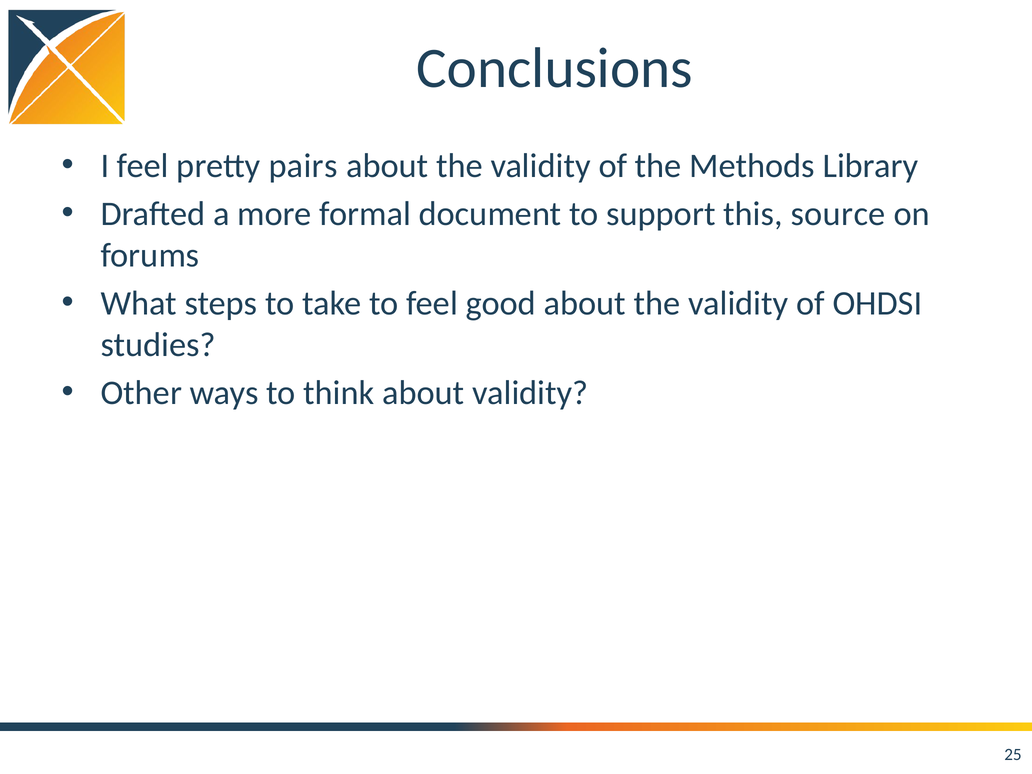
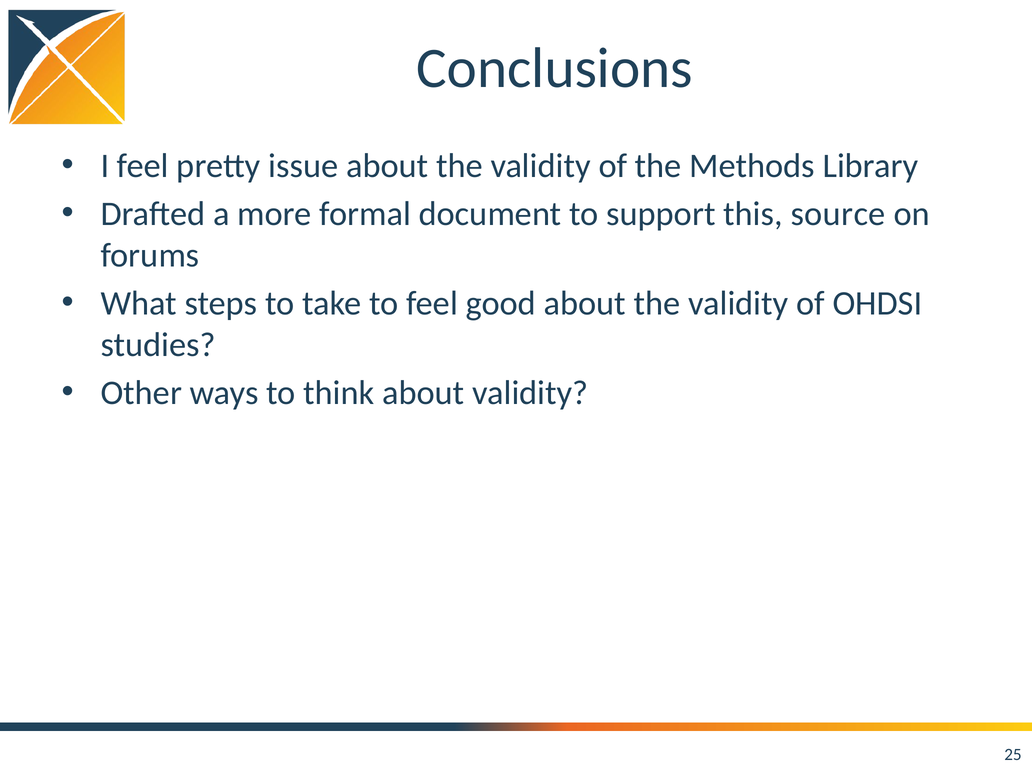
pairs: pairs -> issue
